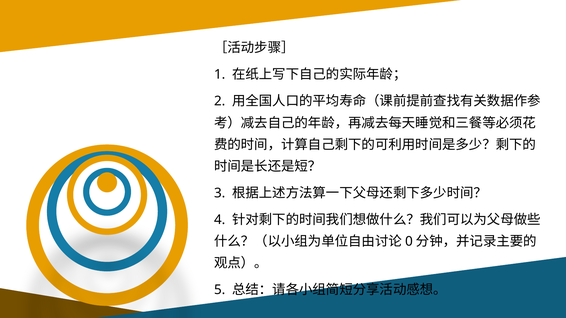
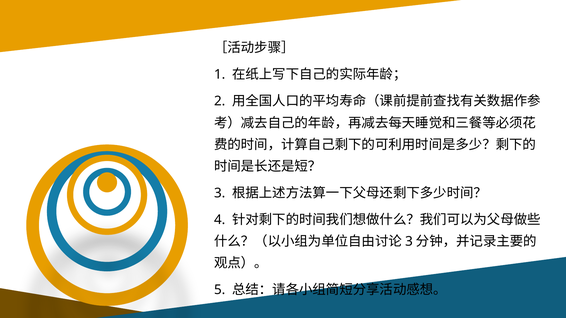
0 at (409, 242): 0 -> 3
